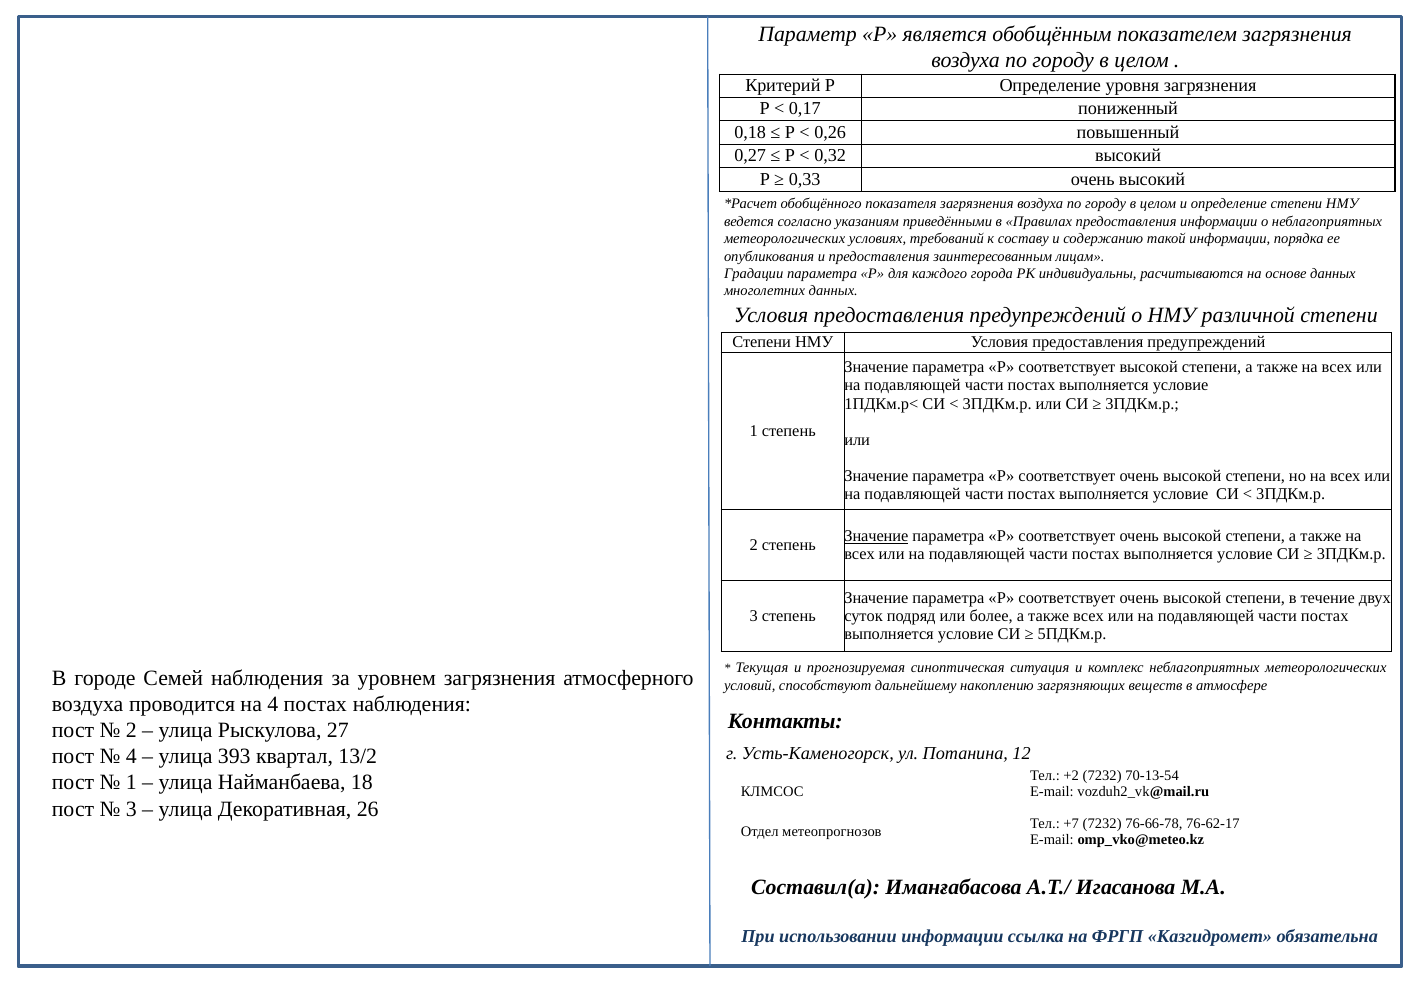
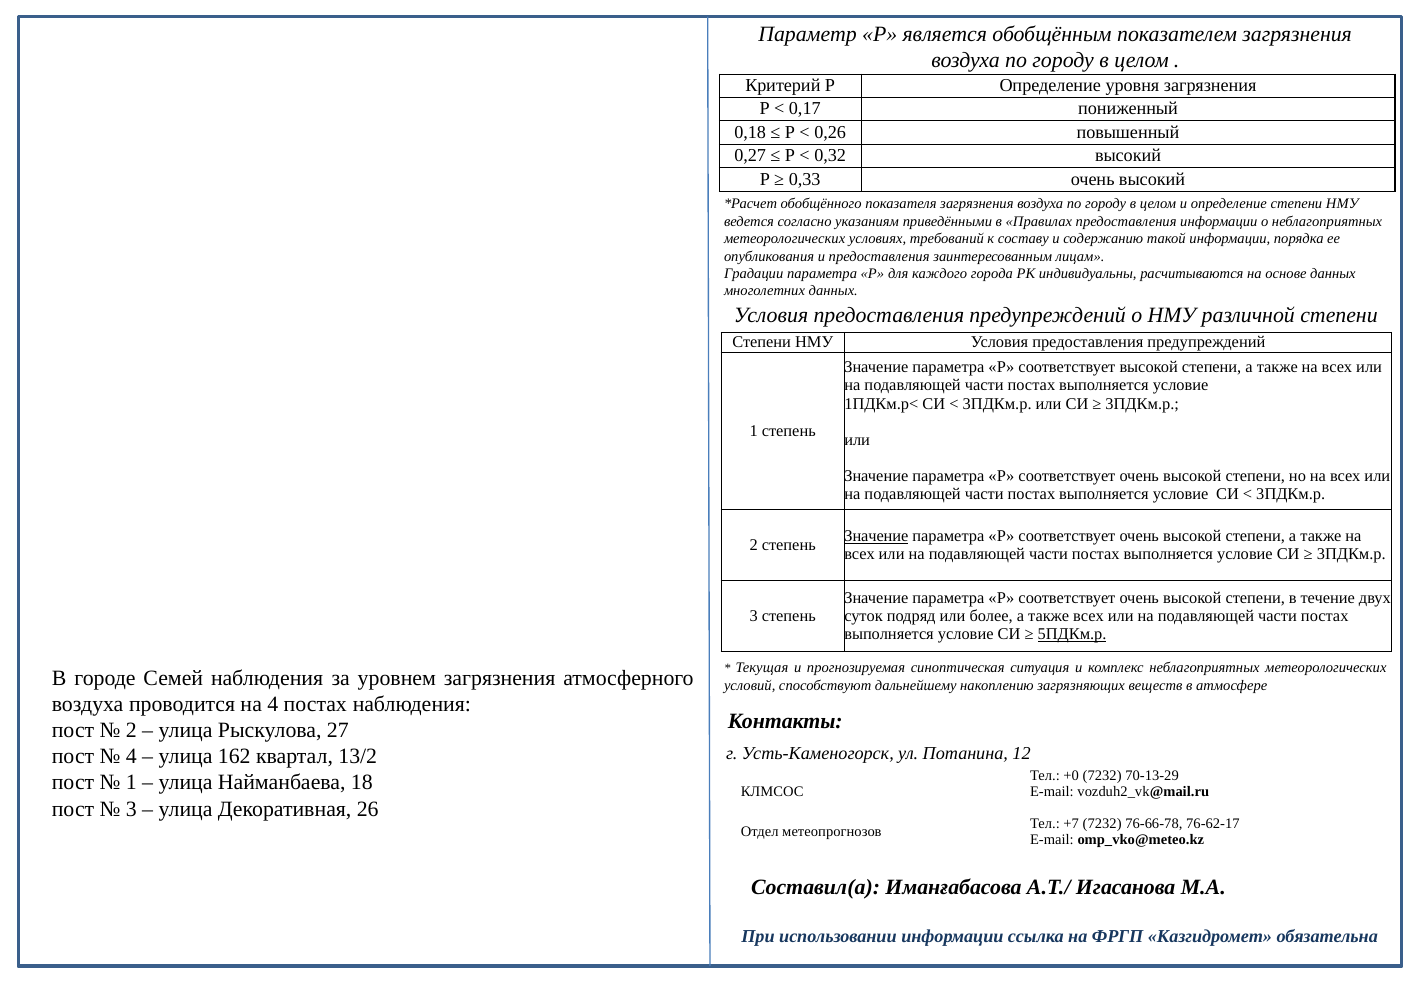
5ПДКм.р underline: none -> present
393: 393 -> 162
+2: +2 -> +0
70-13-54: 70-13-54 -> 70-13-29
